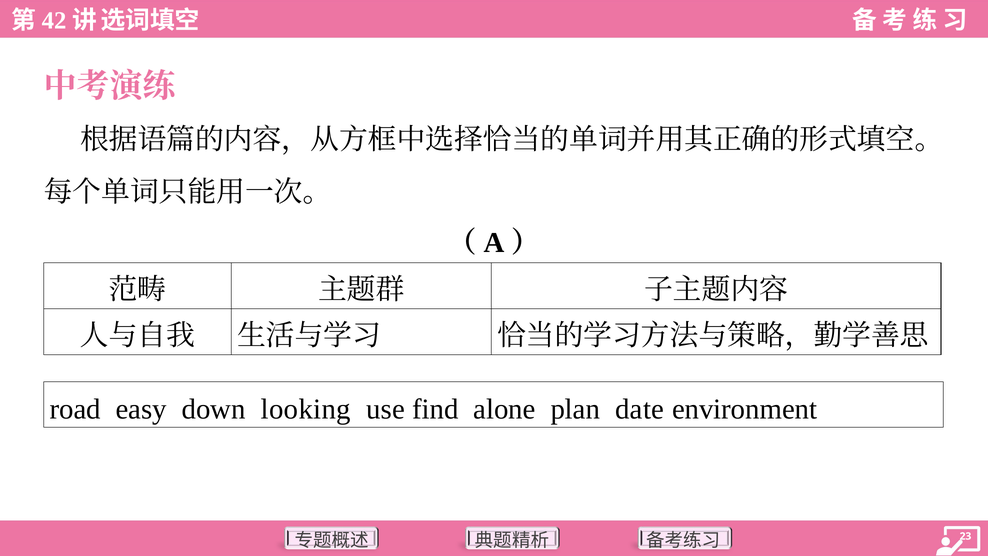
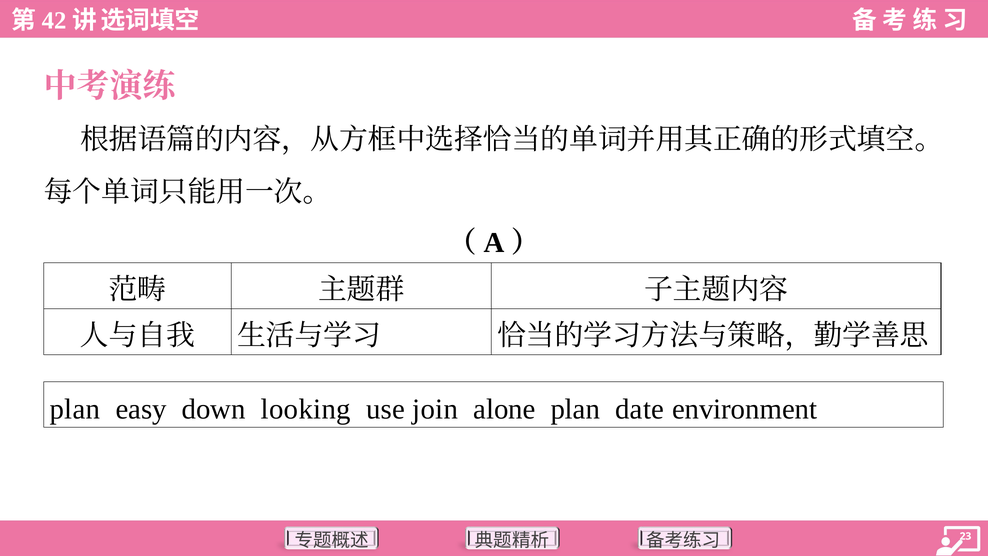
road at (75, 409): road -> plan
find: find -> join
